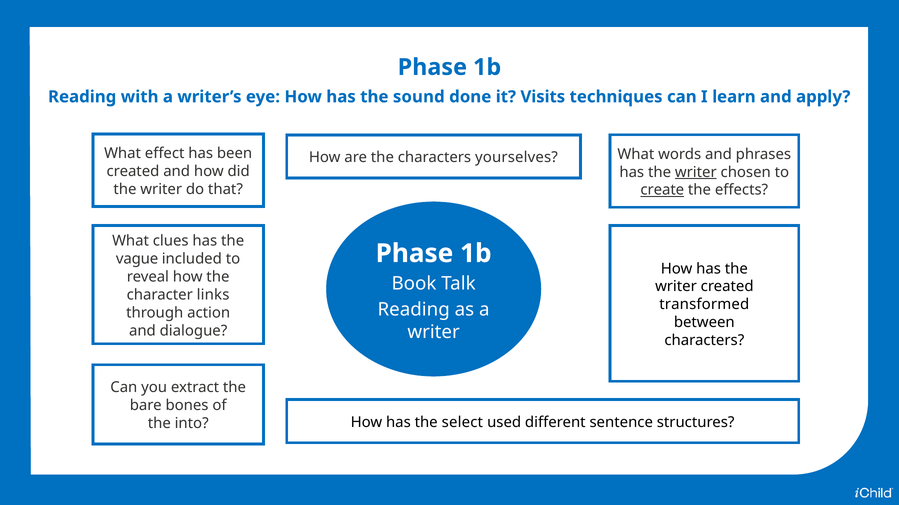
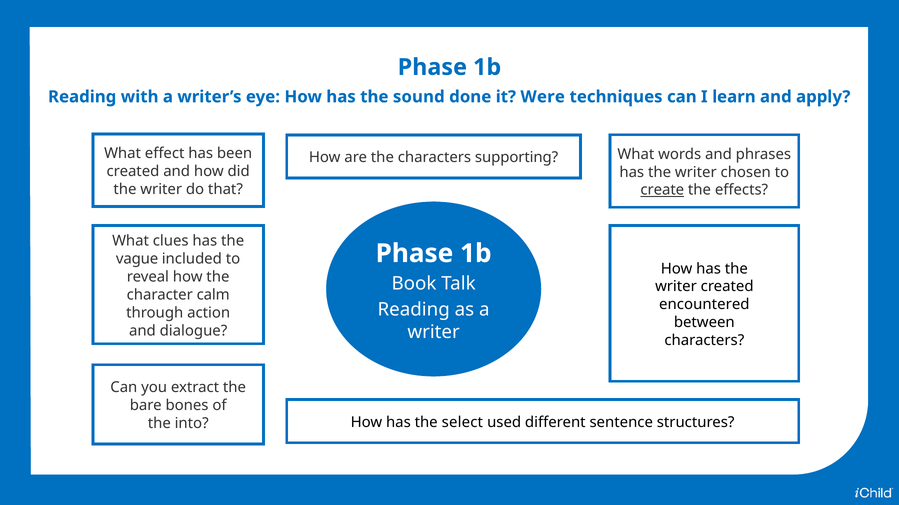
Visits: Visits -> Were
yourselves: yourselves -> supporting
writer at (696, 172) underline: present -> none
links: links -> calm
transformed: transformed -> encountered
